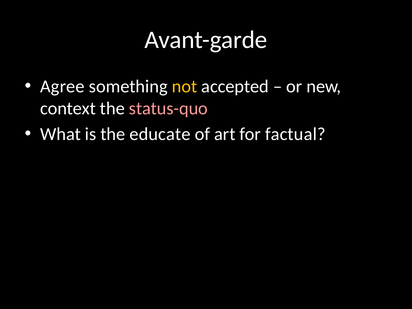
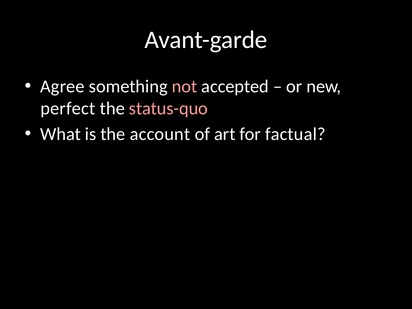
not colour: yellow -> pink
context: context -> perfect
educate: educate -> account
